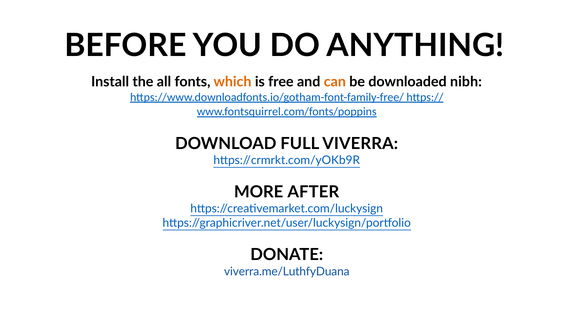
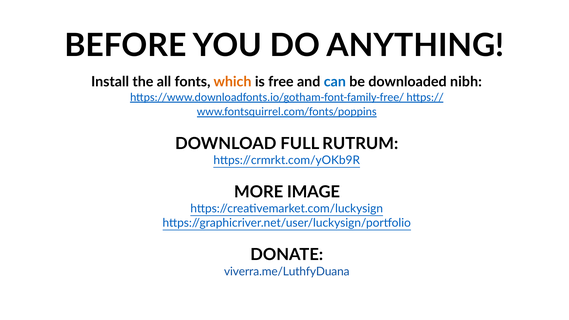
can colour: orange -> blue
VIVERRA: VIVERRA -> RUTRUM
AFTER: AFTER -> IMAGE
